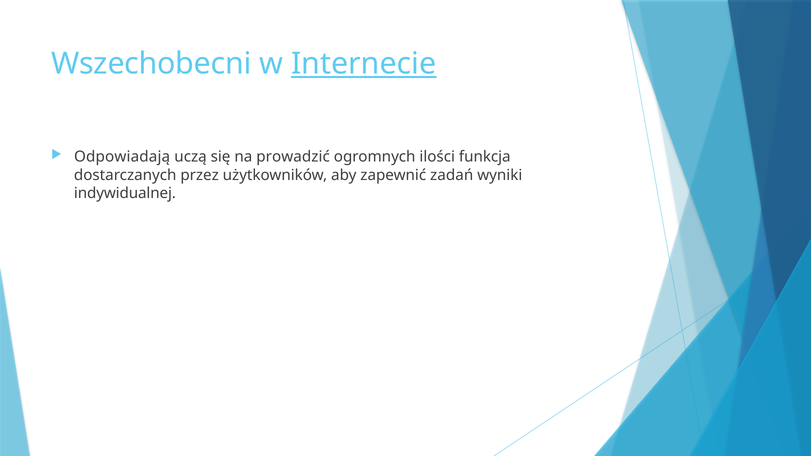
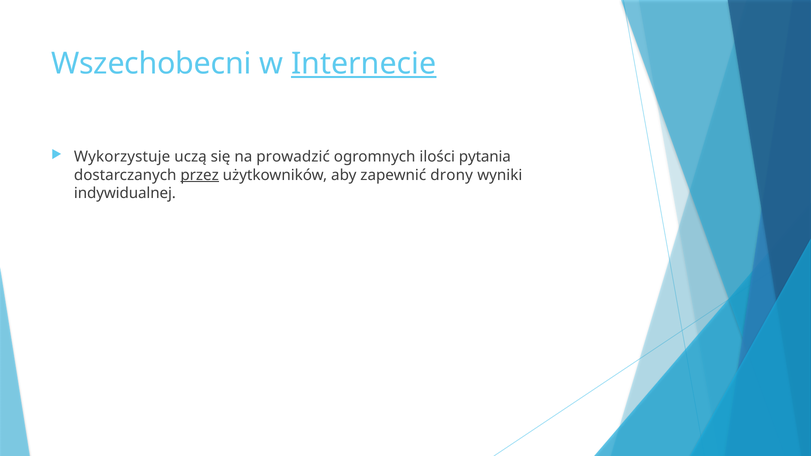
Odpowiadają: Odpowiadają -> Wykorzystuje
funkcja: funkcja -> pytania
przez underline: none -> present
zadań: zadań -> drony
